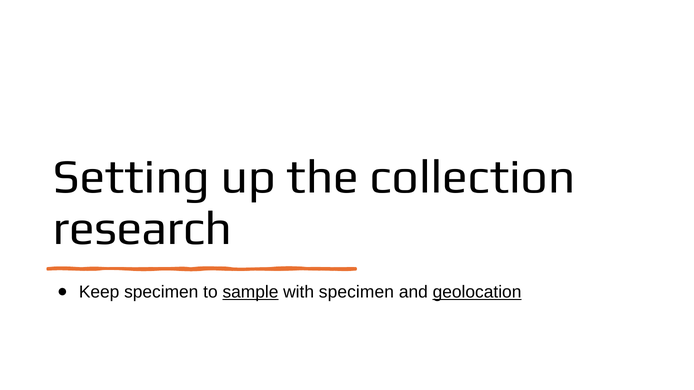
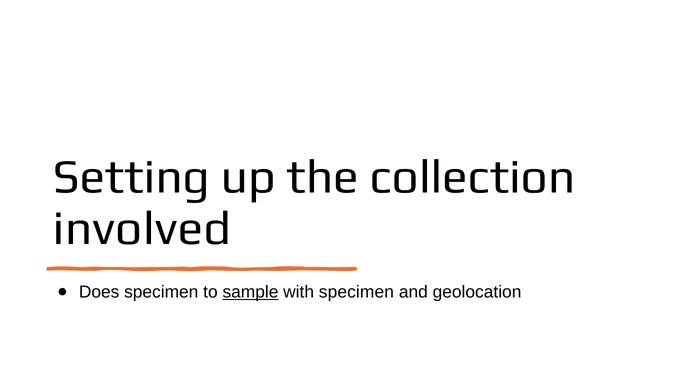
research: research -> involved
Keep: Keep -> Does
geolocation underline: present -> none
